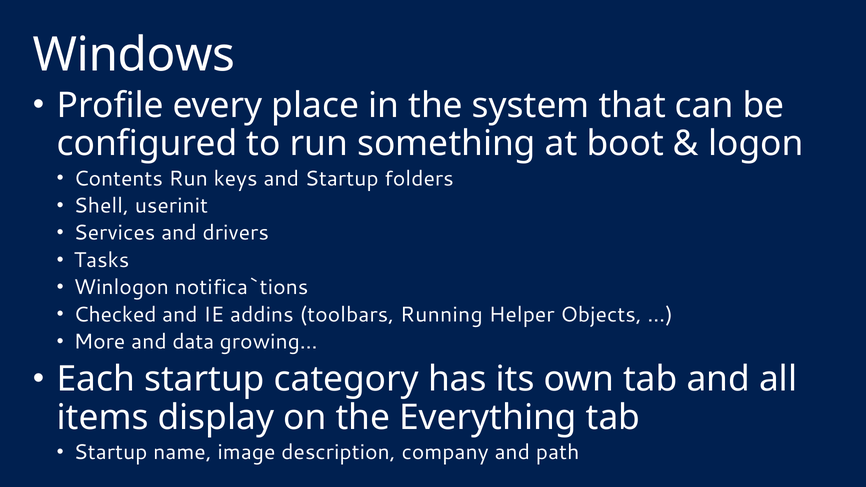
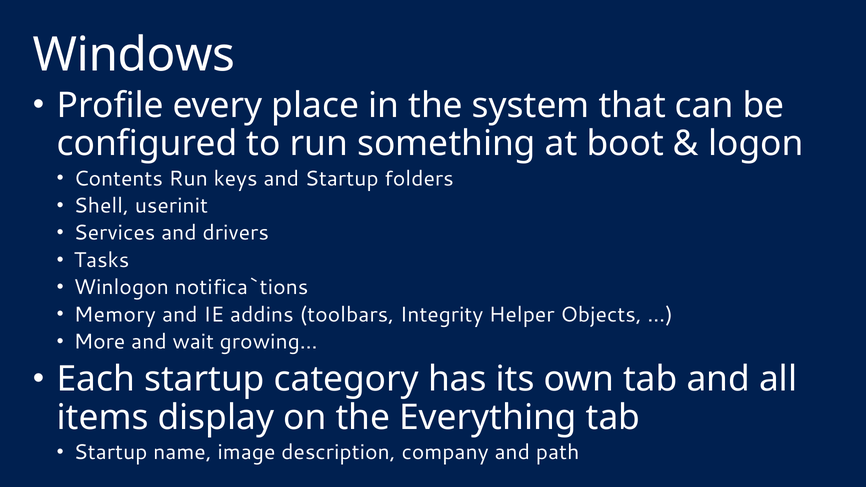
Checked: Checked -> Memory
Running: Running -> Integrity
data: data -> wait
